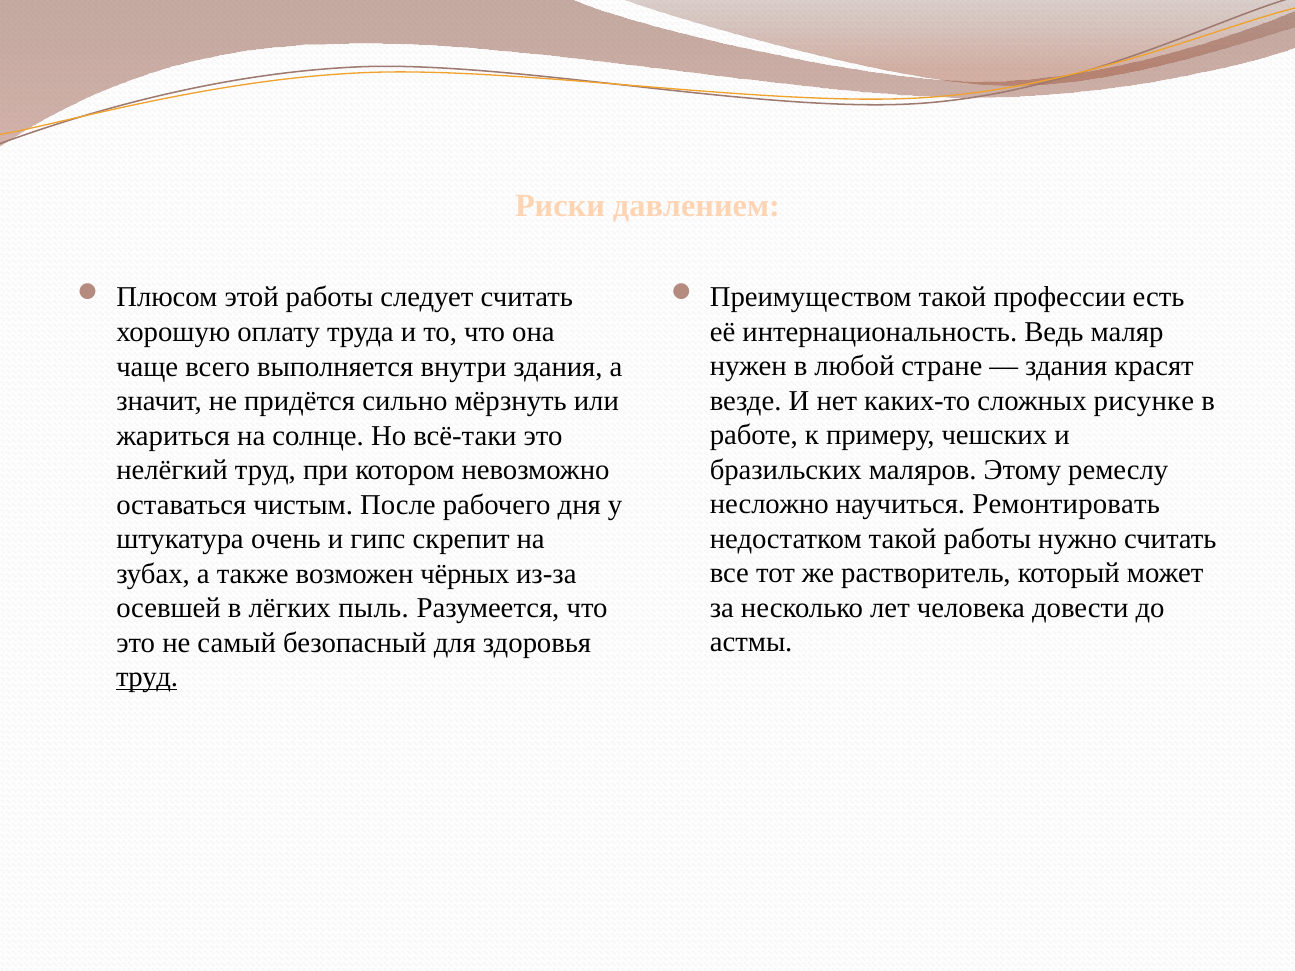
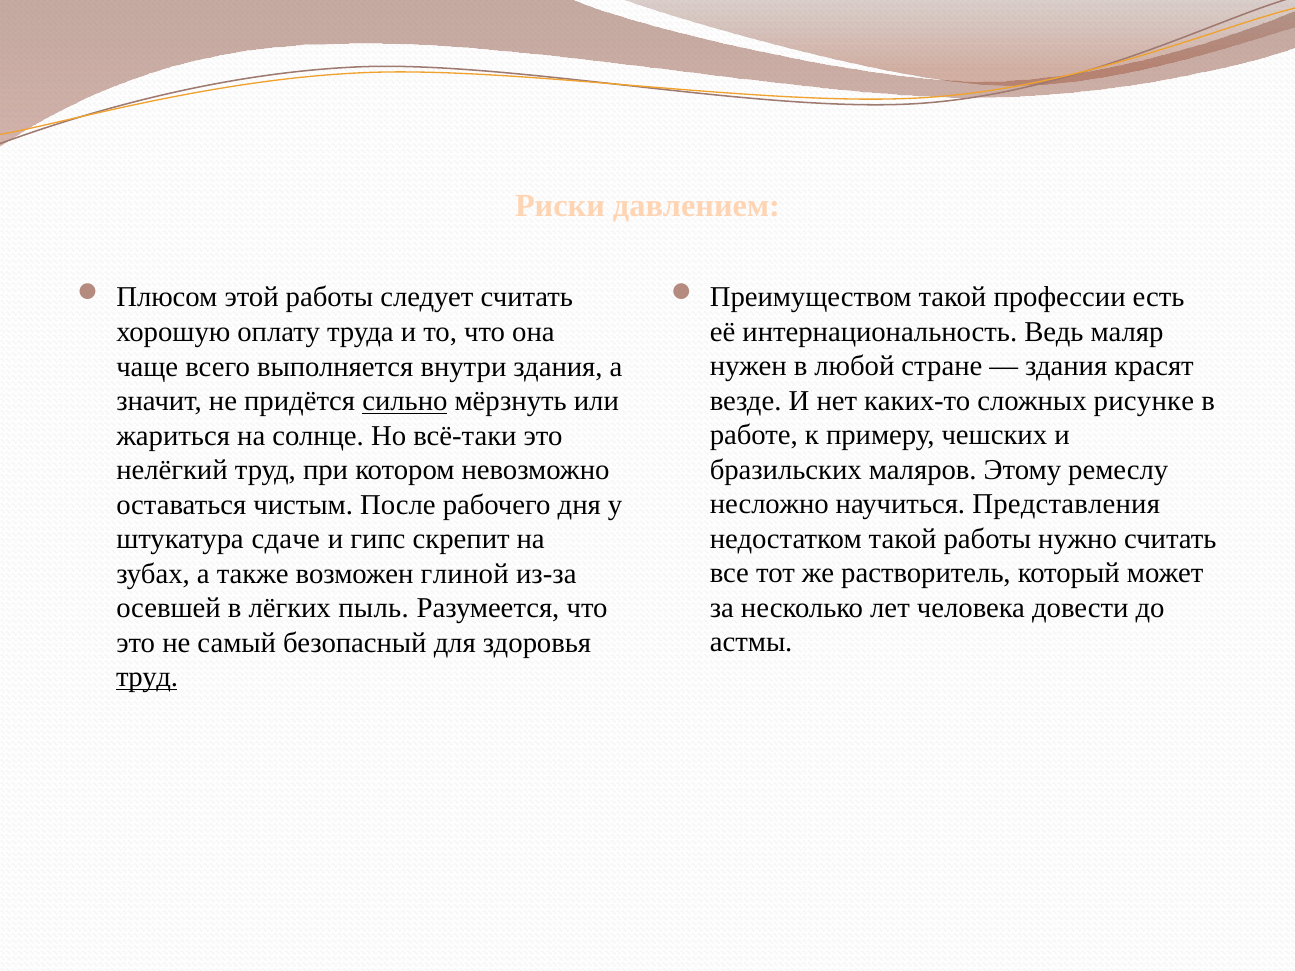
сильно underline: none -> present
Ремонтировать: Ремонтировать -> Представления
очень: очень -> сдаче
чёрных: чёрных -> глиной
